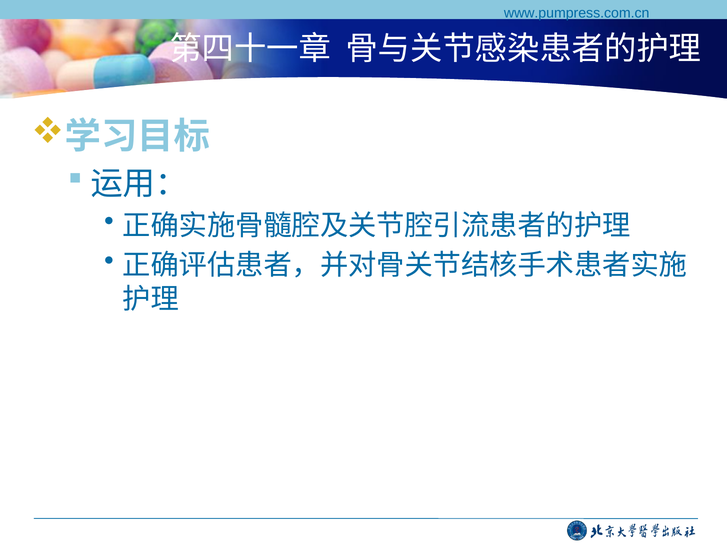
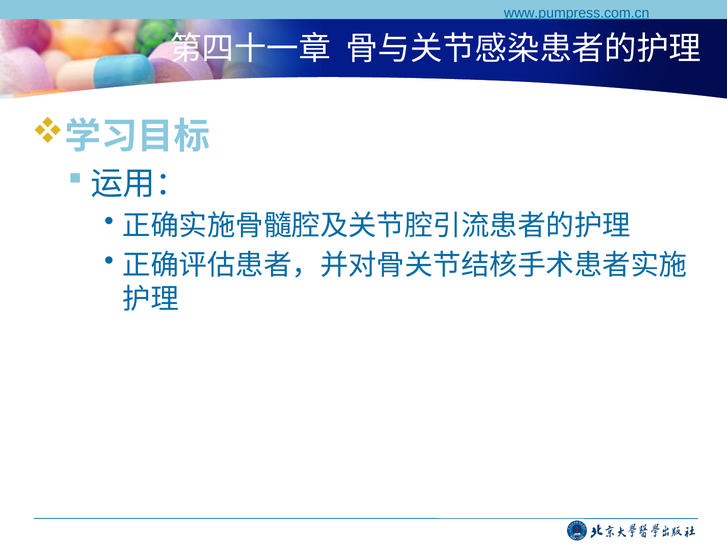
www.pumpress.com.cn underline: none -> present
